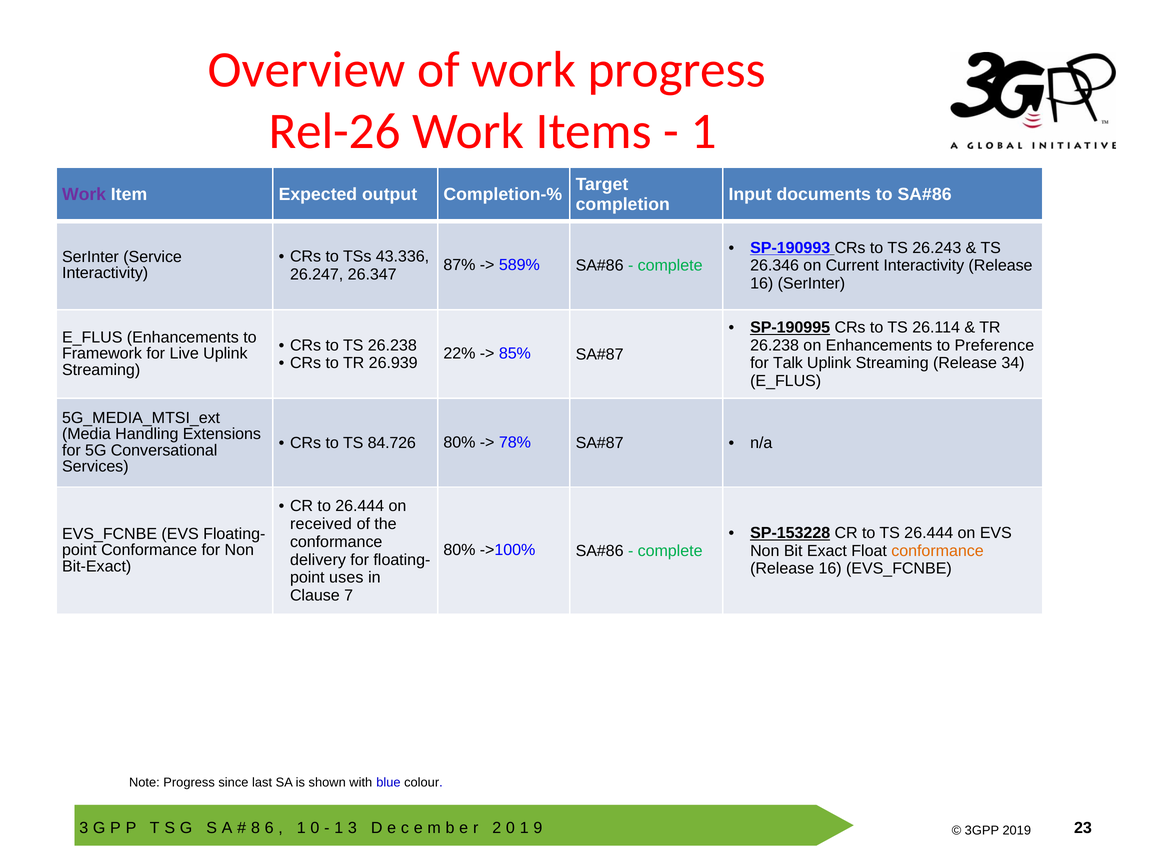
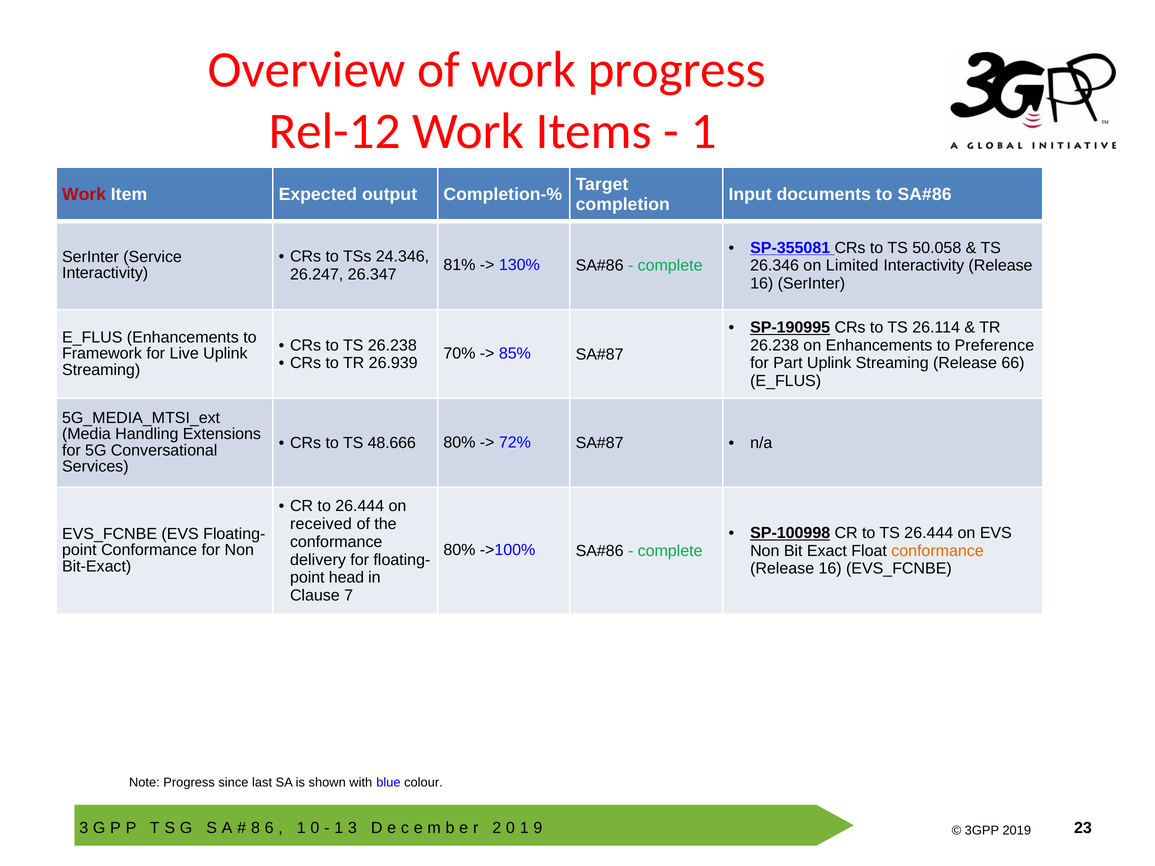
Rel-26: Rel-26 -> Rel-12
Work at (84, 195) colour: purple -> red
SP-190993: SP-190993 -> SP-355081
26.243: 26.243 -> 50.058
43.336: 43.336 -> 24.346
87%: 87% -> 81%
589%: 589% -> 130%
Current: Current -> Limited
22%: 22% -> 70%
Talk: Talk -> Part
34: 34 -> 66
84.726: 84.726 -> 48.666
78%: 78% -> 72%
SP-153228: SP-153228 -> SP-100998
uses: uses -> head
